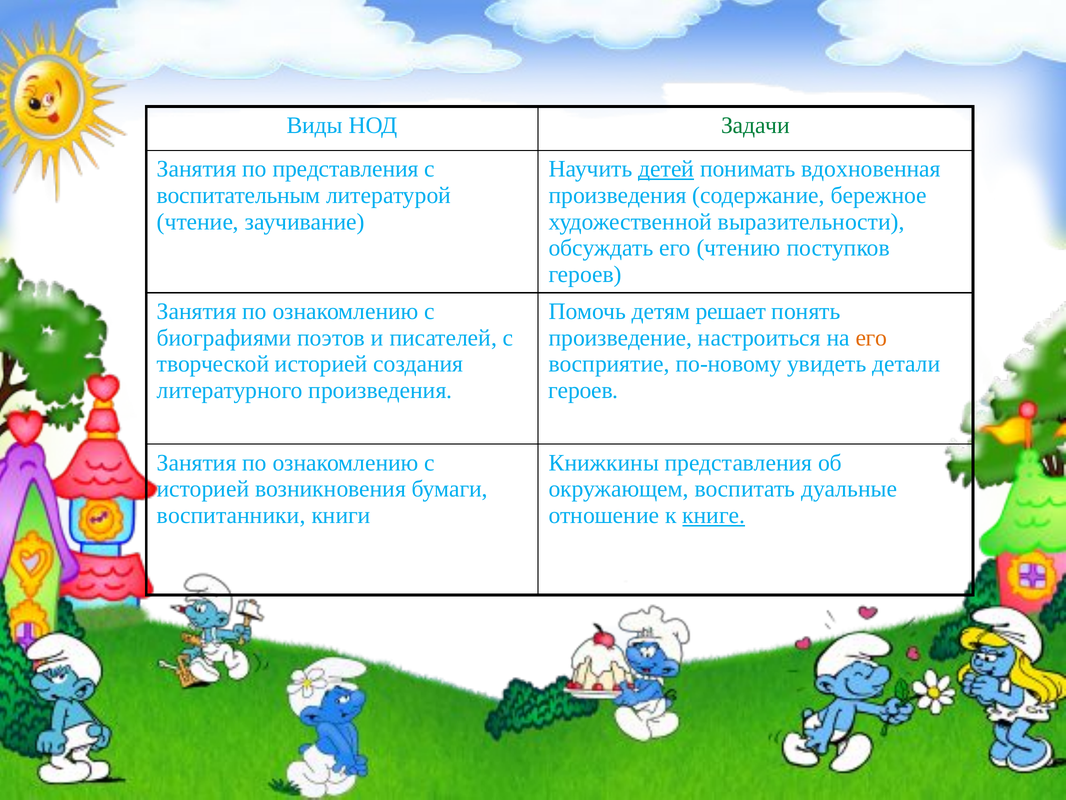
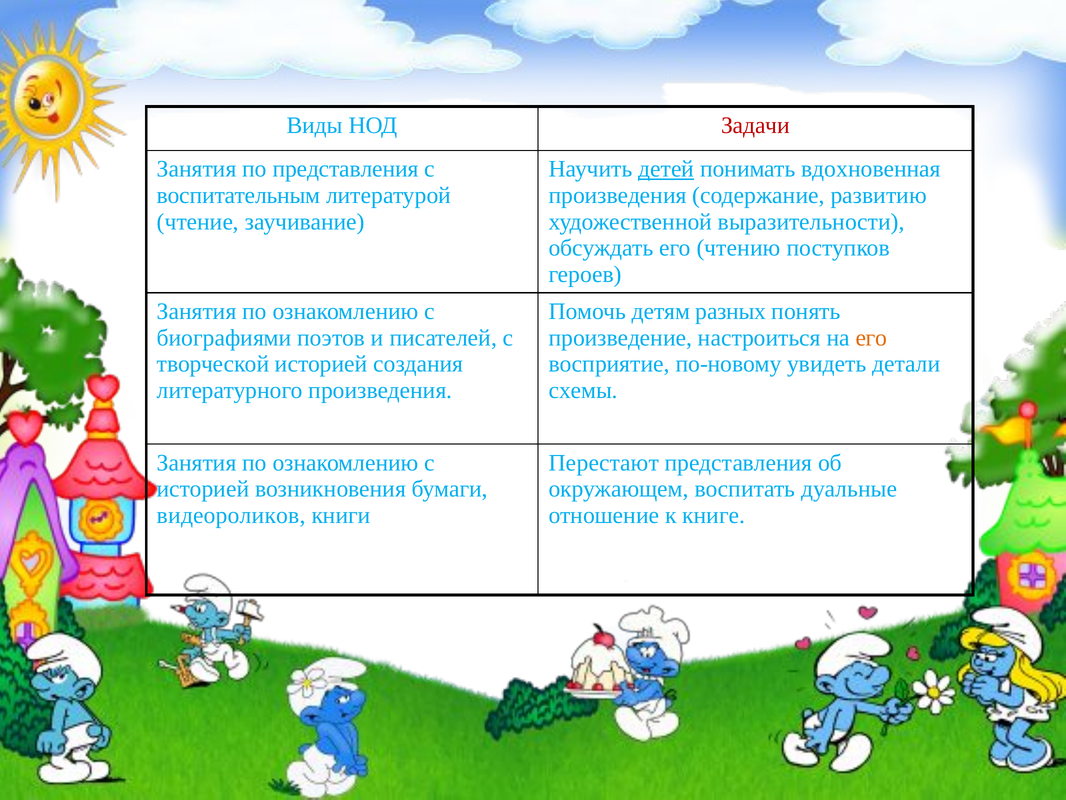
Задачи colour: green -> red
бережное: бережное -> развитию
решает: решает -> разных
героев at (583, 390): героев -> схемы
Книжкины: Книжкины -> Перестают
воспитанники: воспитанники -> видеороликов
книге underline: present -> none
